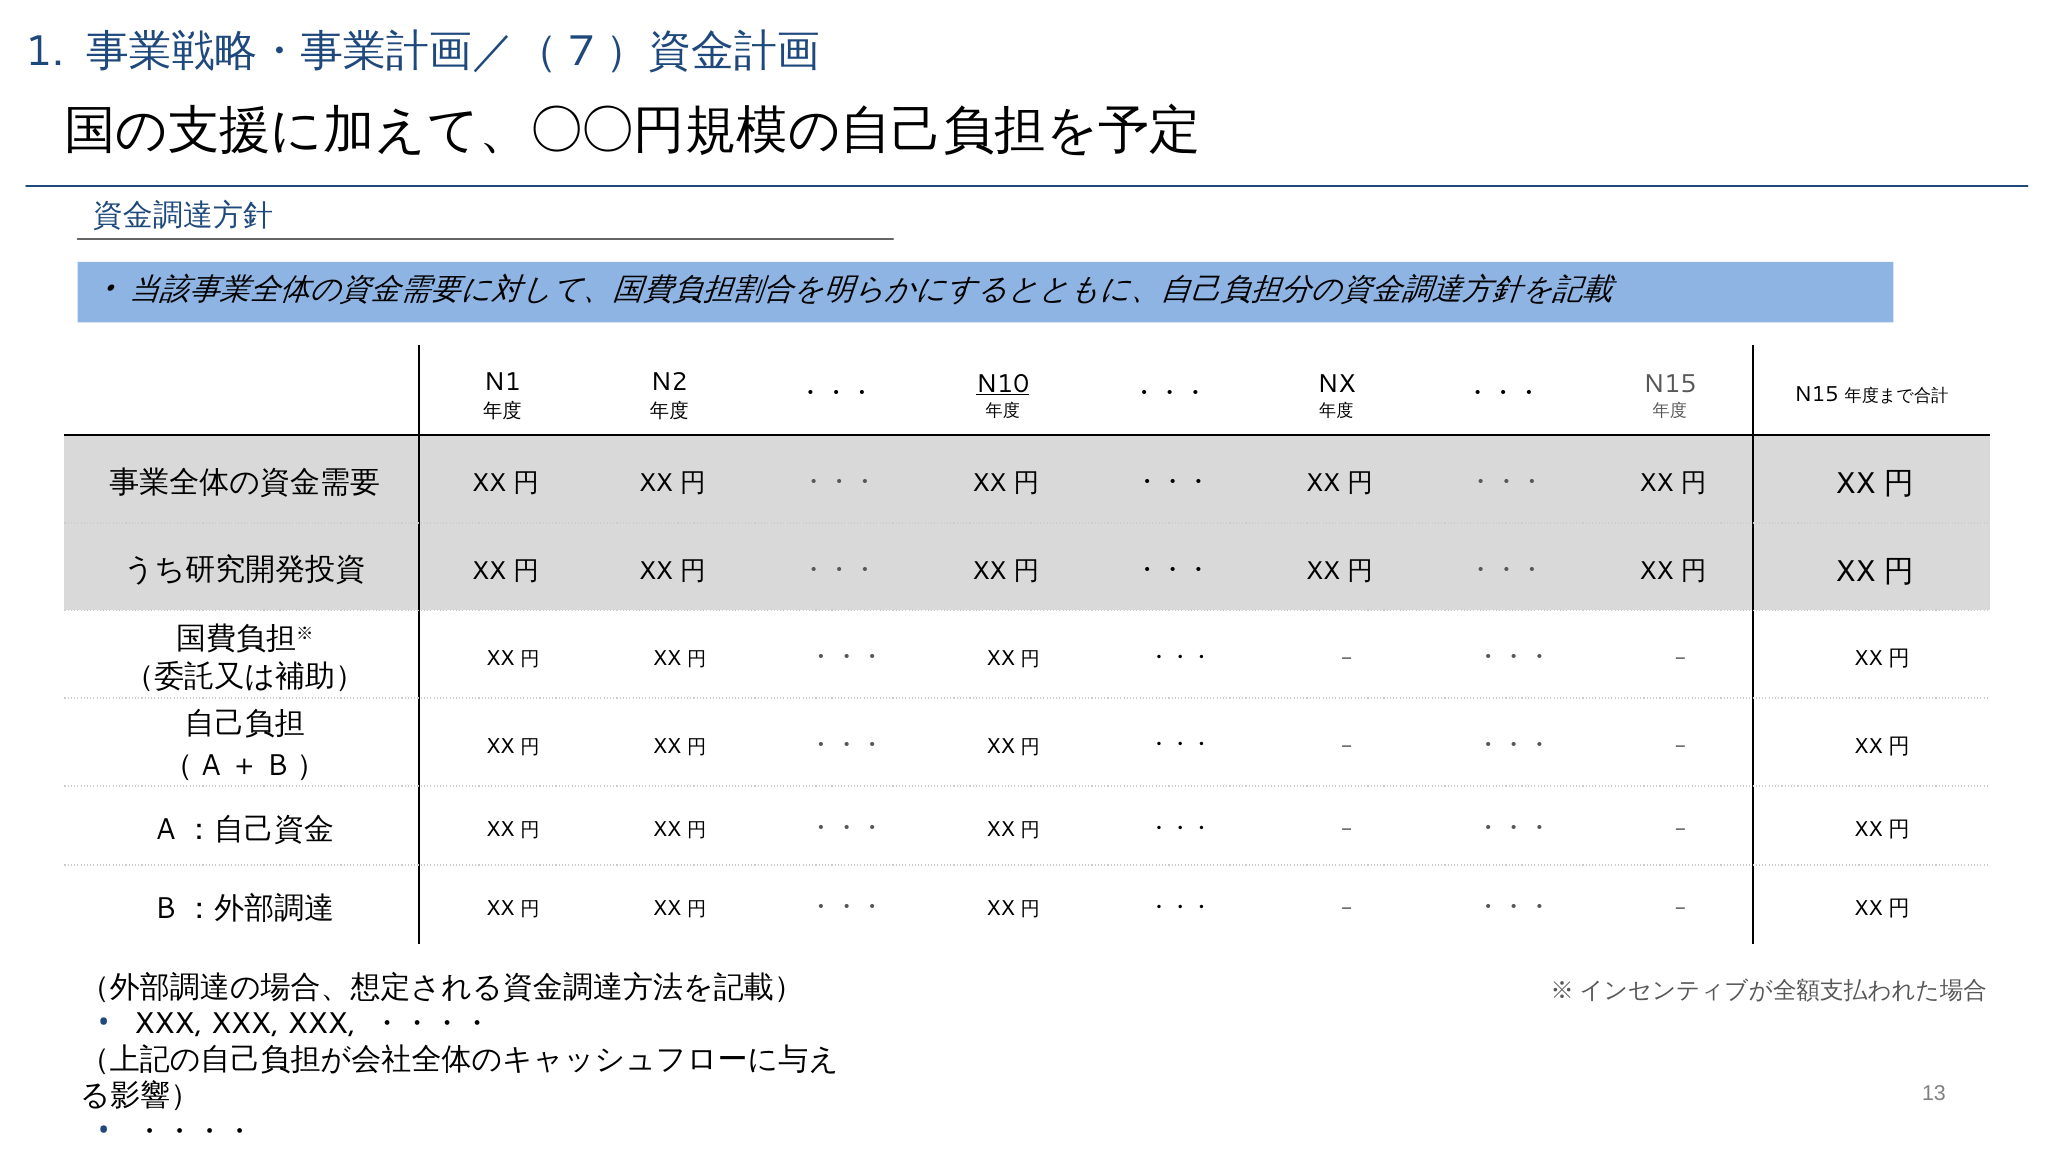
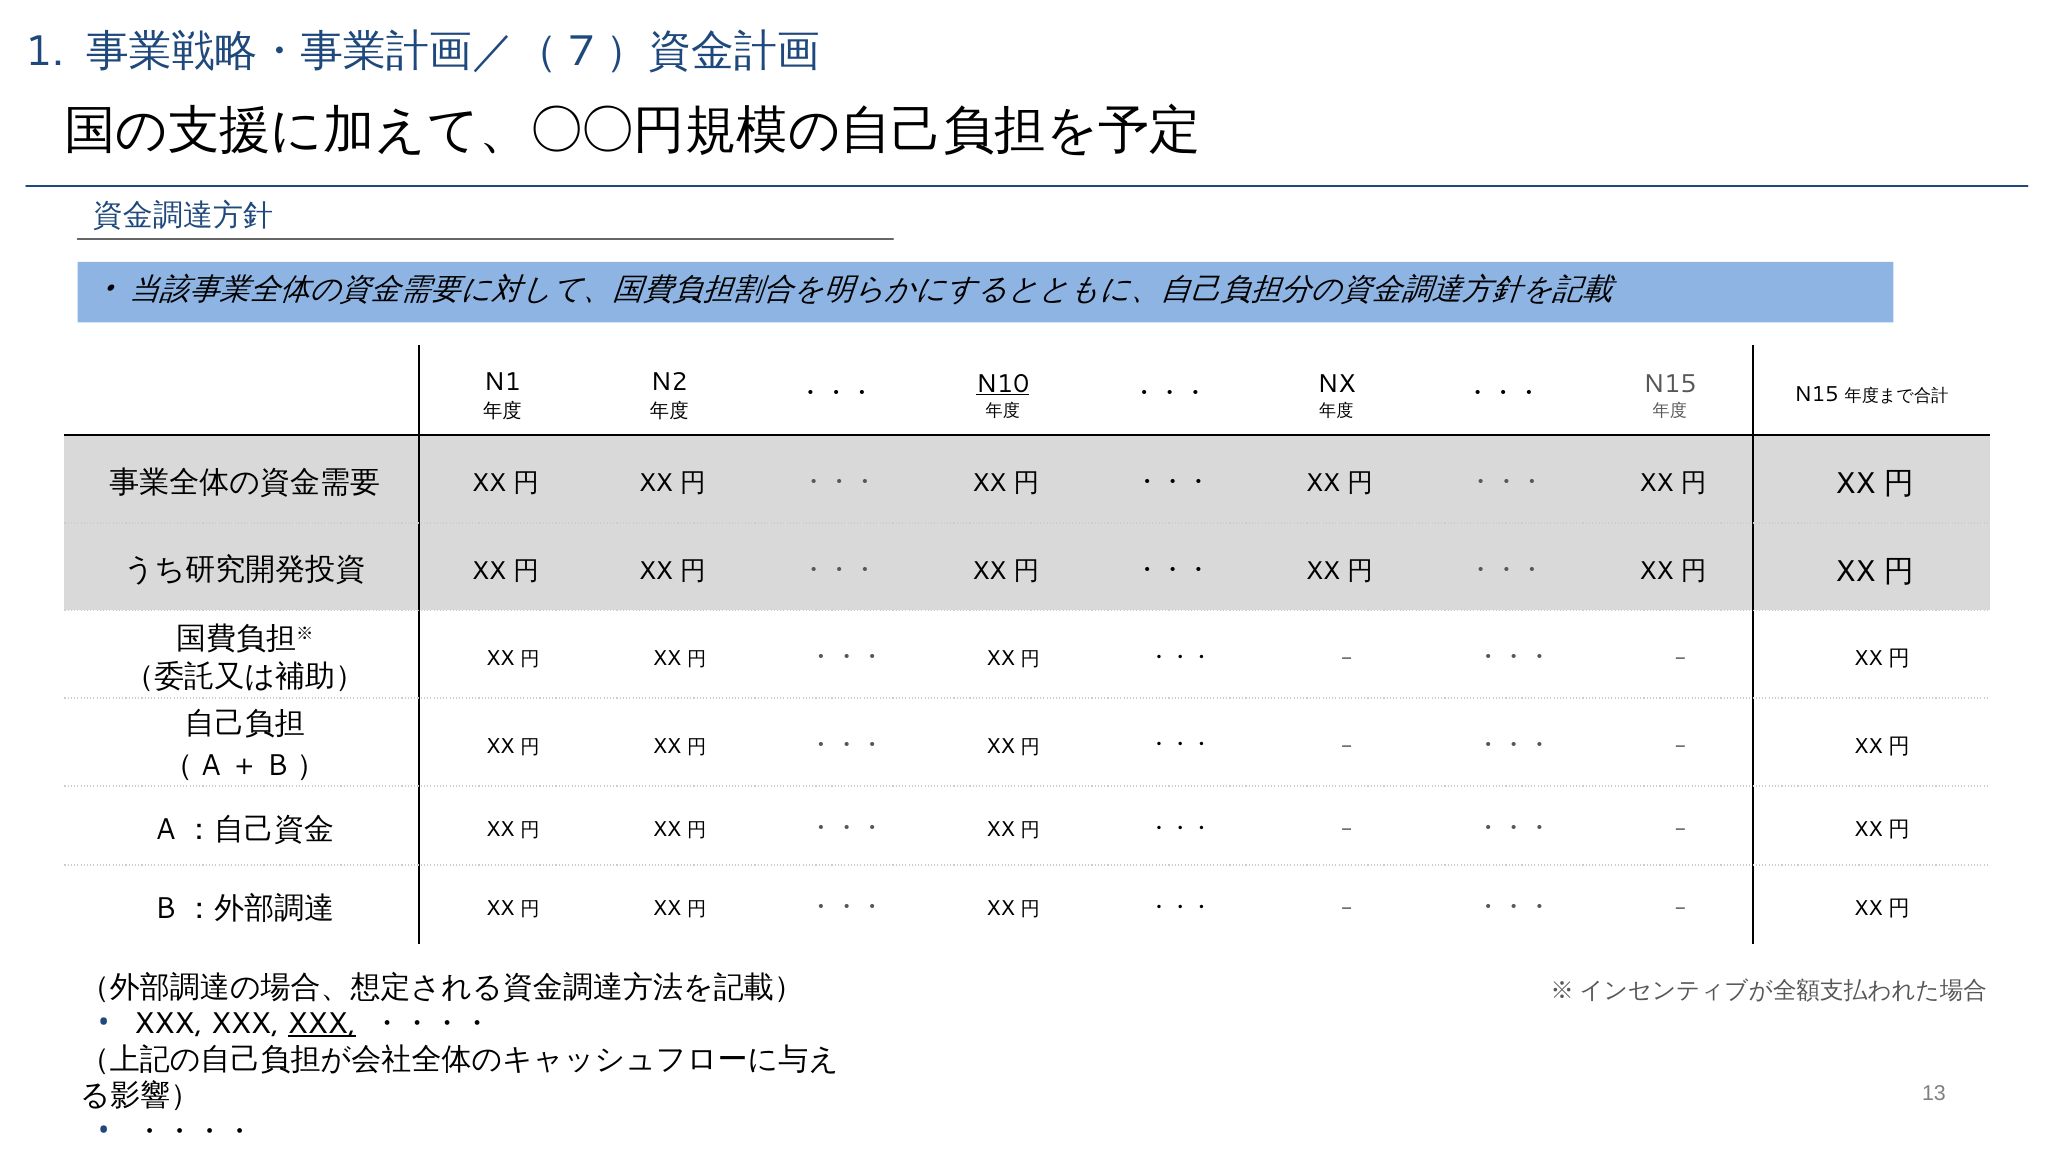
XXX at (322, 1024) underline: none -> present
